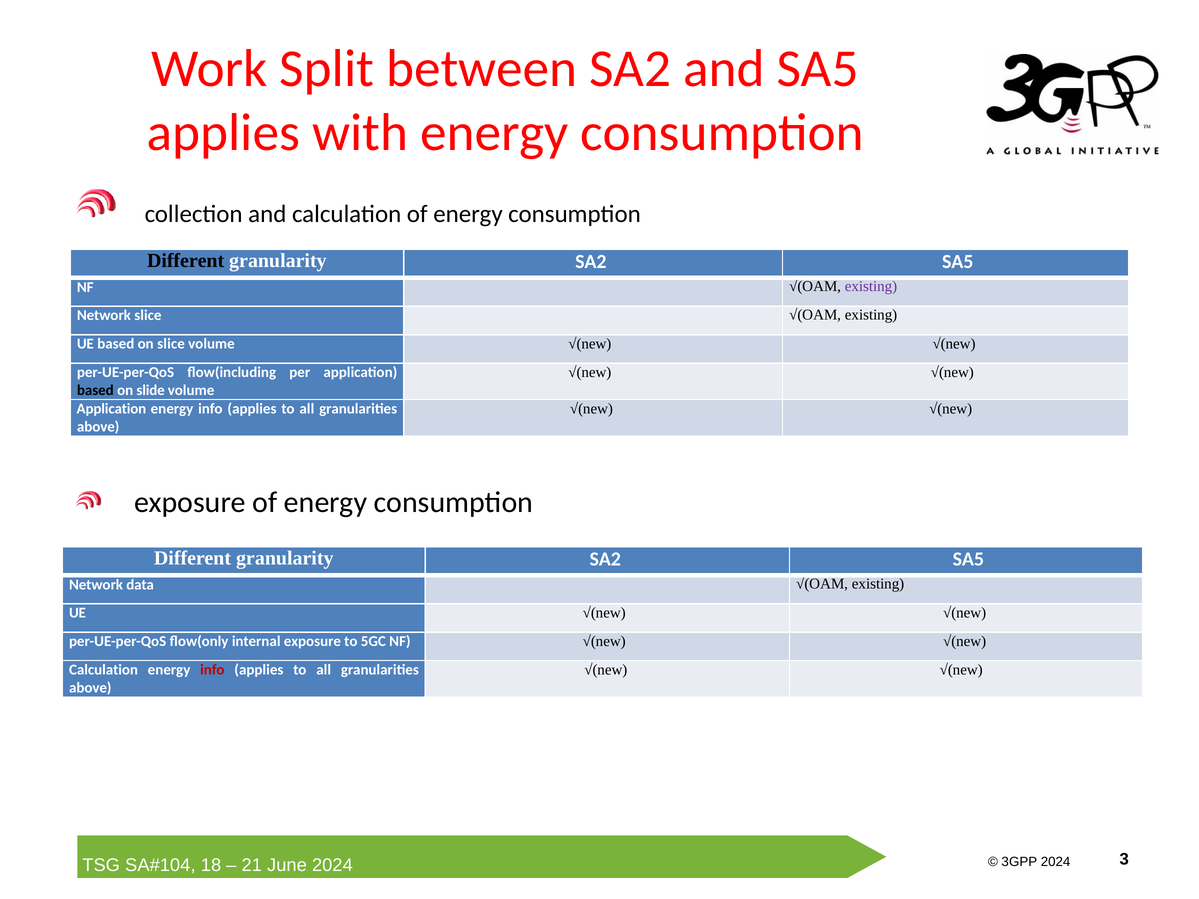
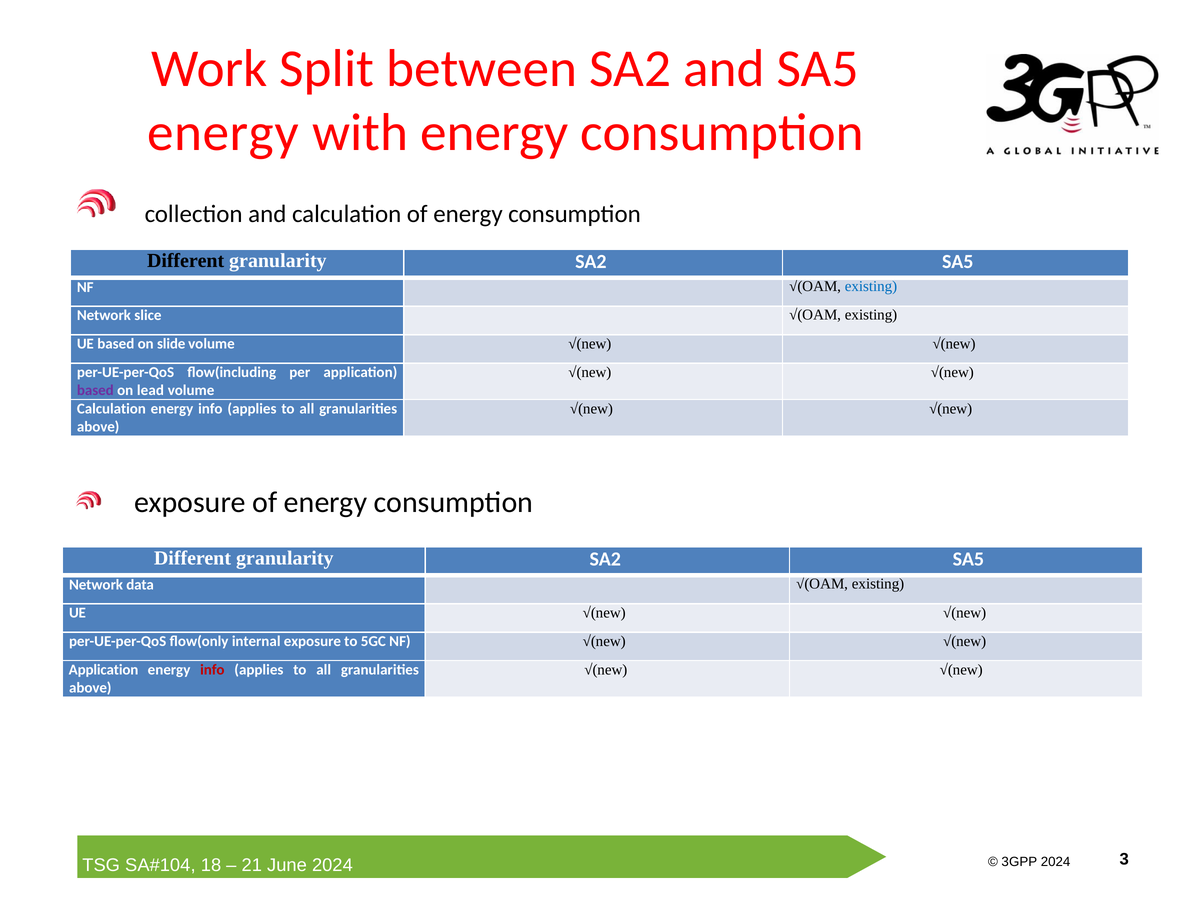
applies at (223, 133): applies -> energy
existing at (871, 286) colour: purple -> blue
on slice: slice -> slide
based at (95, 391) colour: black -> purple
slide: slide -> lead
Application at (111, 409): Application -> Calculation
Calculation at (104, 670): Calculation -> Application
